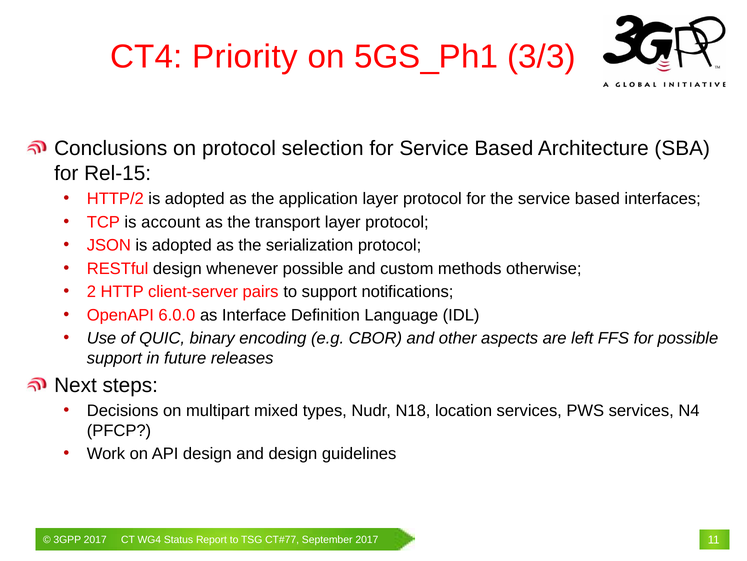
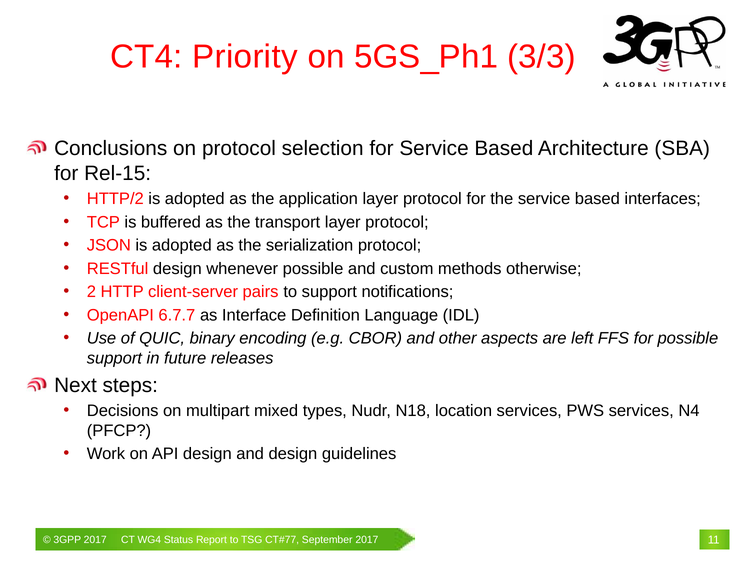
account: account -> buffered
6.0.0: 6.0.0 -> 6.7.7
